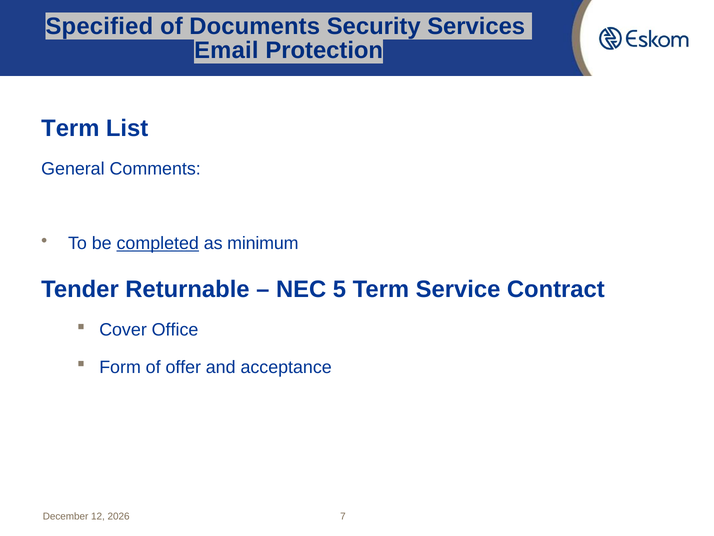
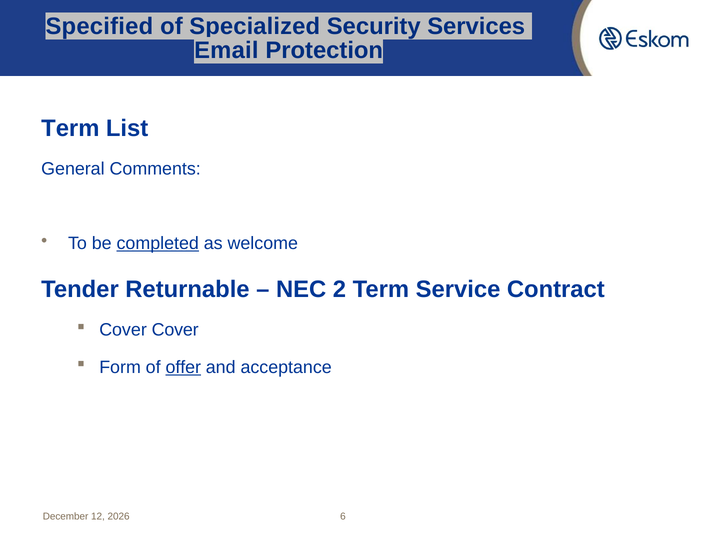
Documents: Documents -> Specialized
minimum: minimum -> welcome
5: 5 -> 2
Cover Office: Office -> Cover
offer underline: none -> present
7: 7 -> 6
